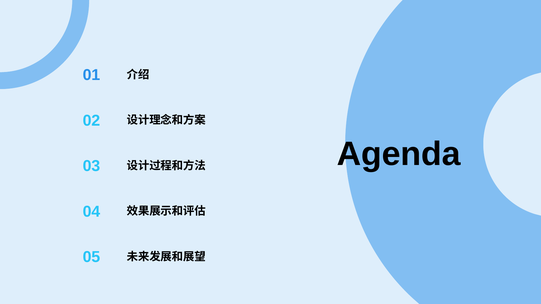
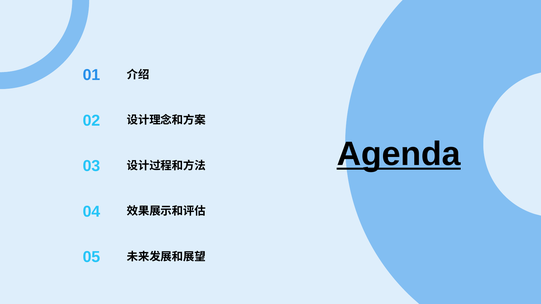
Agenda underline: none -> present
